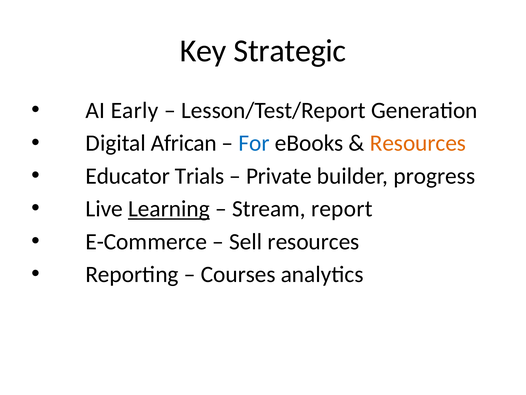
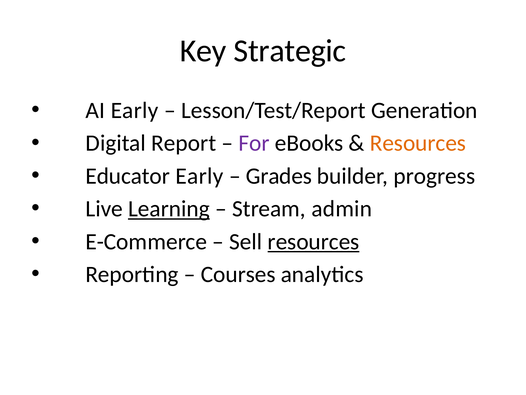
African: African -> Report
For colour: blue -> purple
Trials at (200, 176): Trials -> Early
Private: Private -> Grades
report: report -> admin
resources at (314, 241) underline: none -> present
